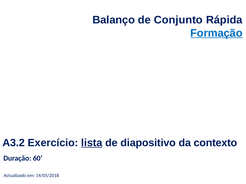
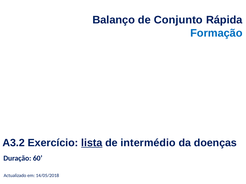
Formação underline: present -> none
diapositivo: diapositivo -> intermédio
contexto: contexto -> doenças
